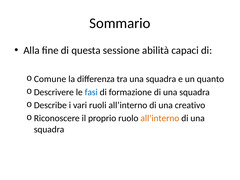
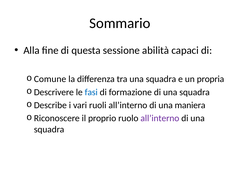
quanto: quanto -> propria
creativo: creativo -> maniera
all’interno at (160, 118) colour: orange -> purple
